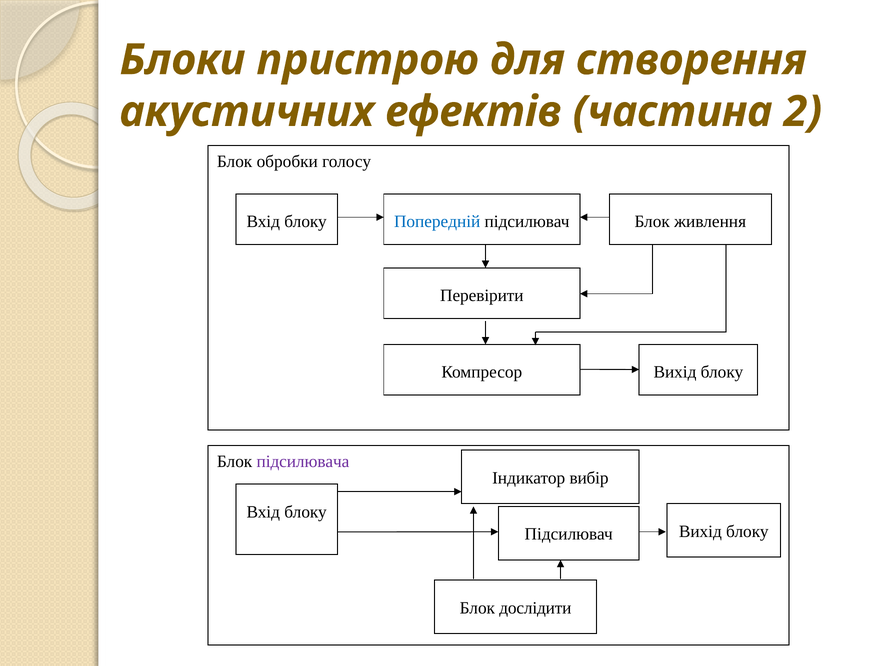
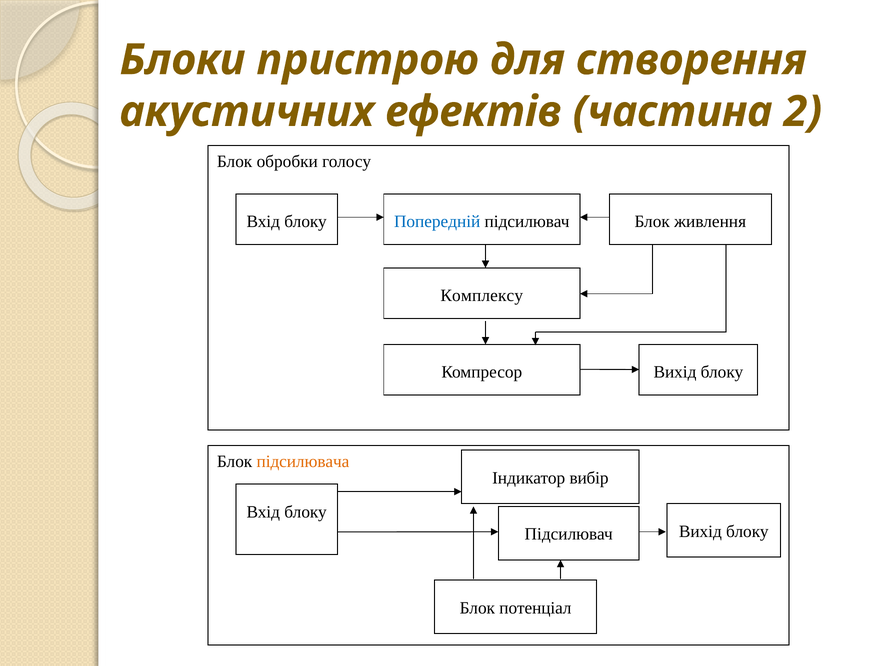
Перевірити: Перевірити -> Комплексу
підсилювача colour: purple -> orange
дослідити: дослідити -> потенціал
